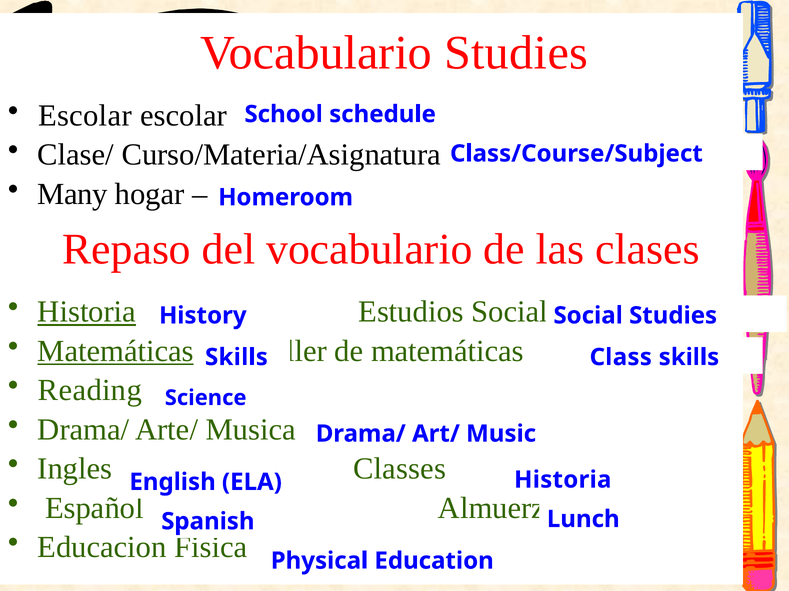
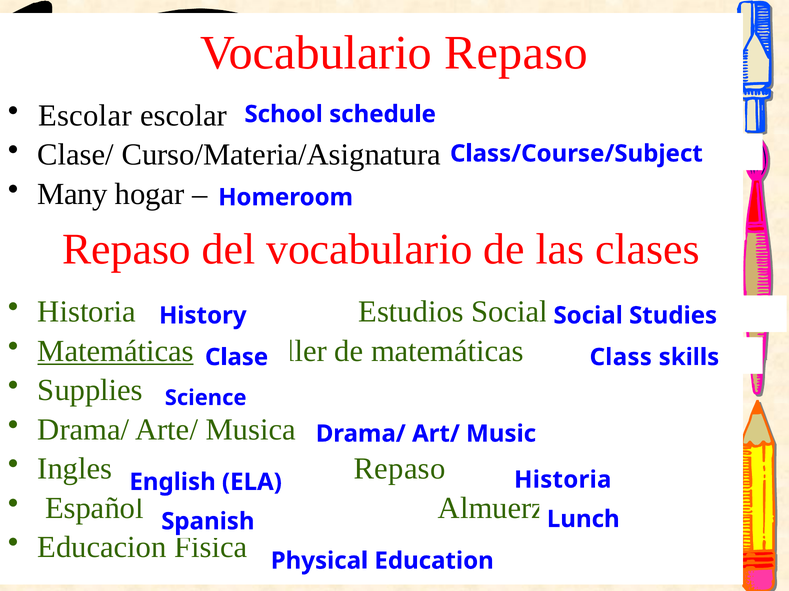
Vocabulario Studies: Studies -> Repaso
Historia at (87, 312) underline: present -> none
Skills at (236, 358): Skills -> Clase
Reading: Reading -> Supplies
Ingles Classes: Classes -> Repaso
